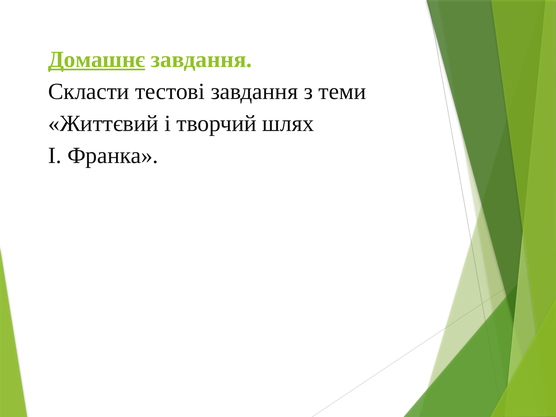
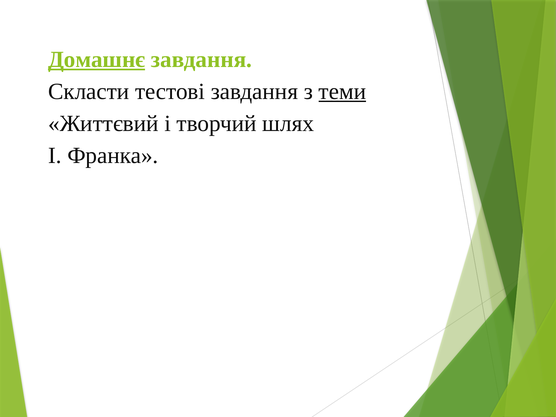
теми underline: none -> present
